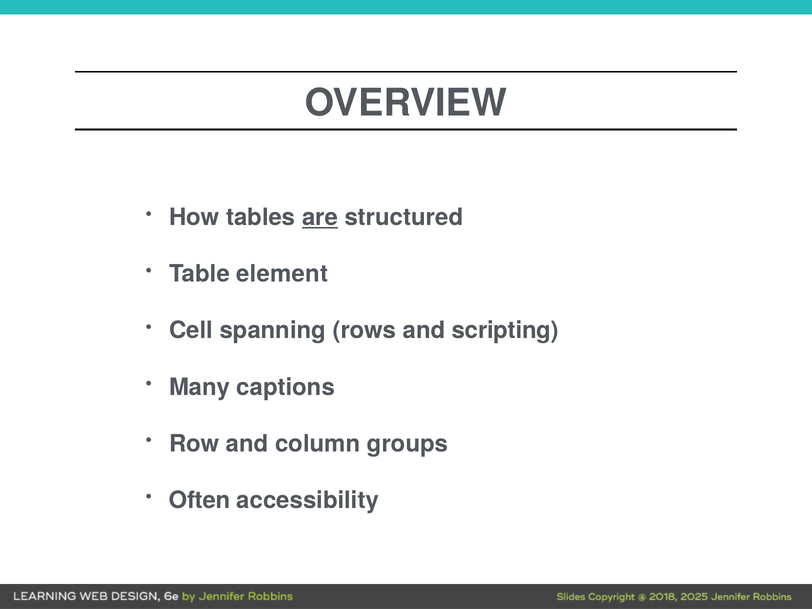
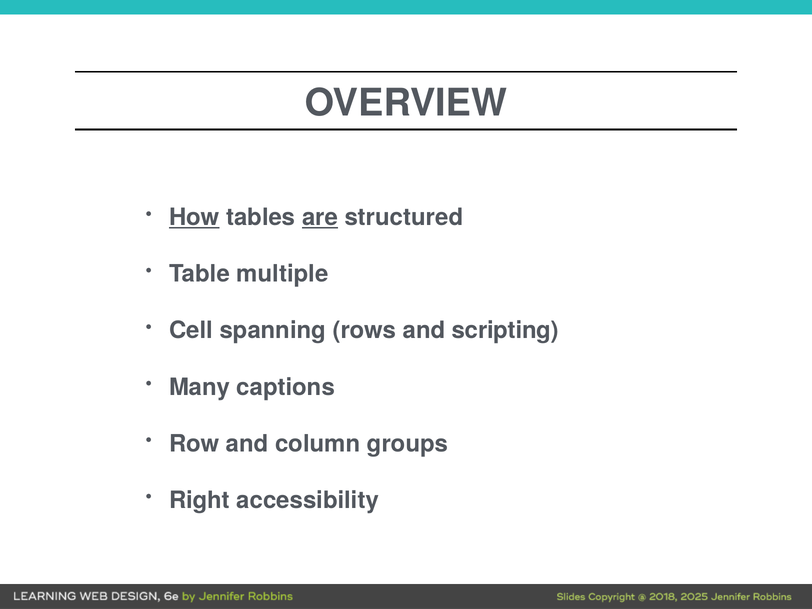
How underline: none -> present
element: element -> multiple
Often: Often -> Right
